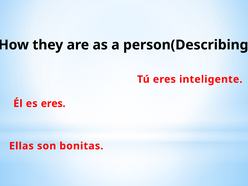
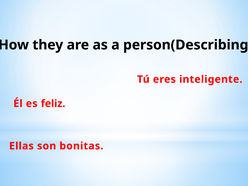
es eres: eres -> feliz
